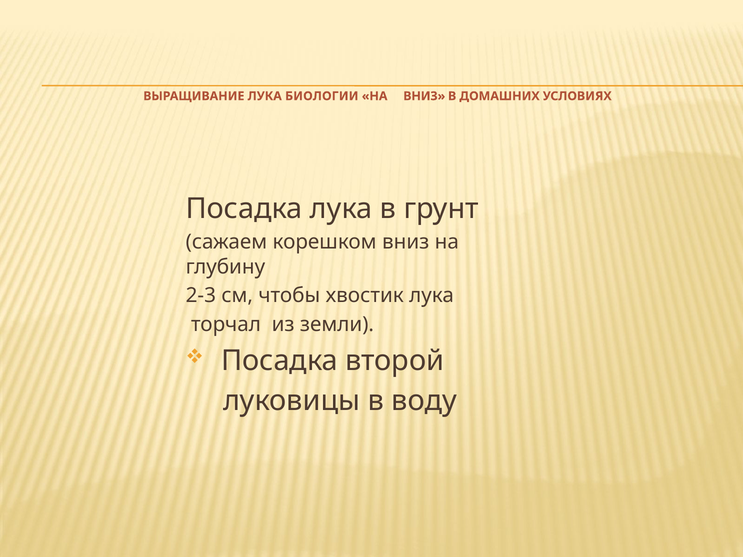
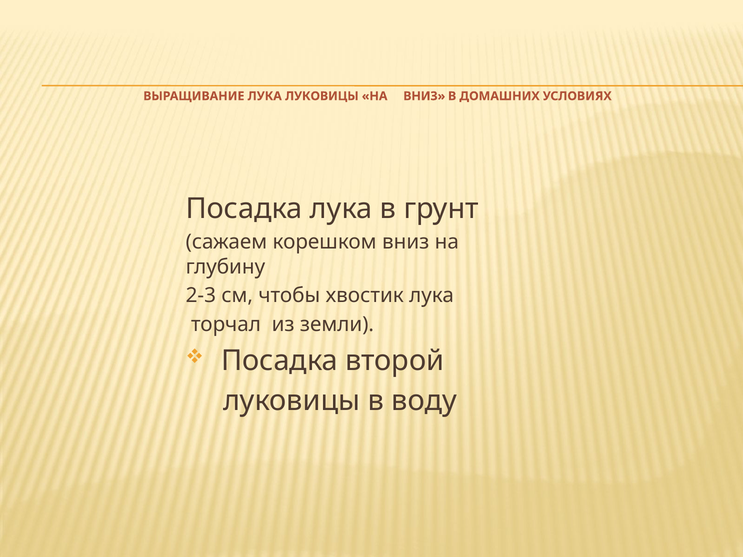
ЛУКА БИОЛОГИИ: БИОЛОГИИ -> ЛУКОВИЦЫ
